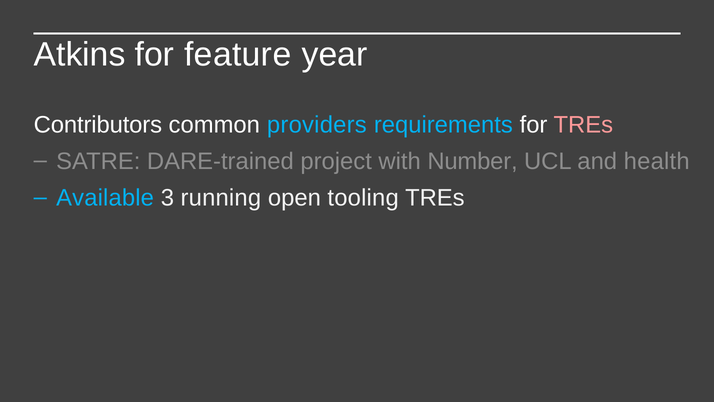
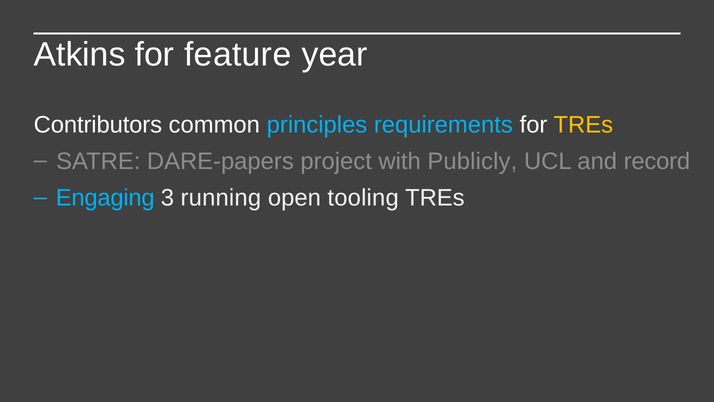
providers: providers -> principles
TREs at (583, 125) colour: pink -> yellow
DARE-trained: DARE-trained -> DARE-papers
Number: Number -> Publicly
health: health -> record
Available: Available -> Engaging
